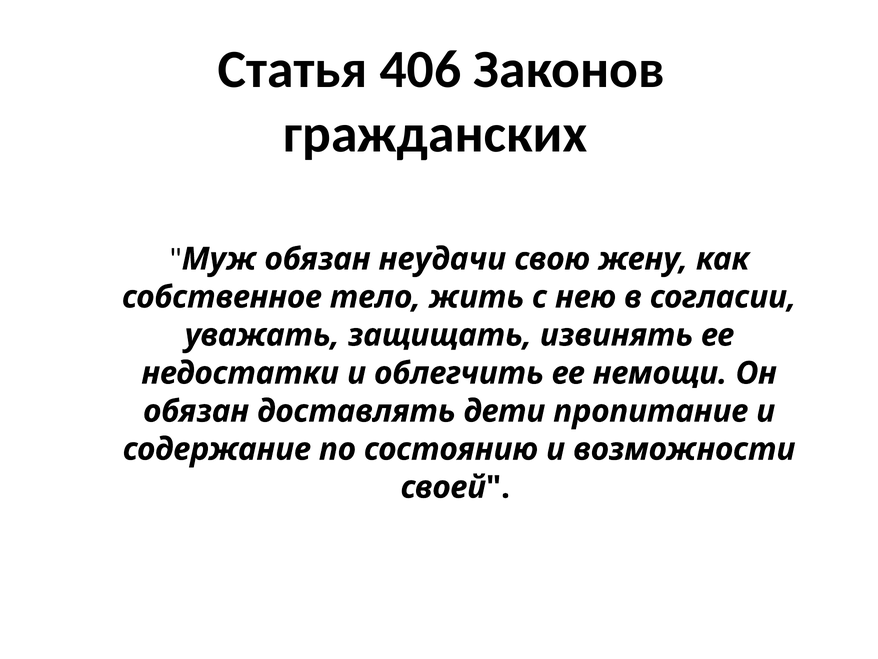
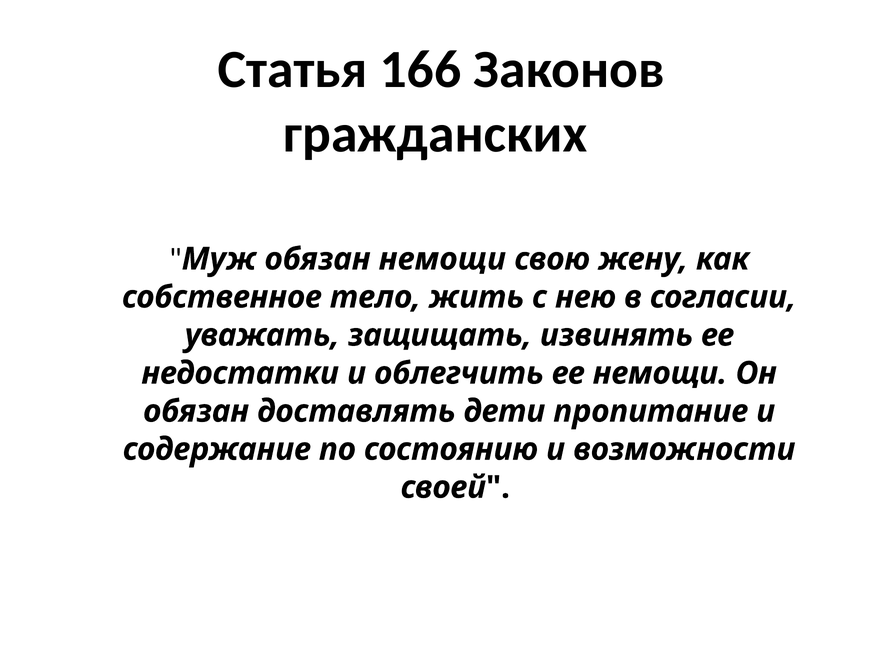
406: 406 -> 166
обязан неудачи: неудачи -> немощи
